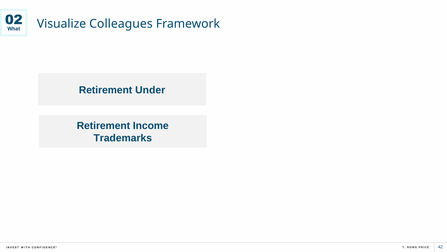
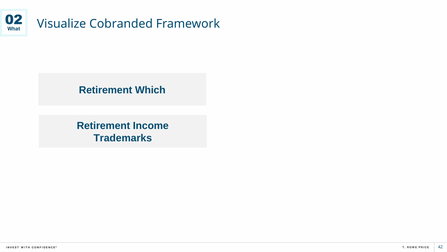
Colleagues: Colleagues -> Cobranded
Under: Under -> Which
